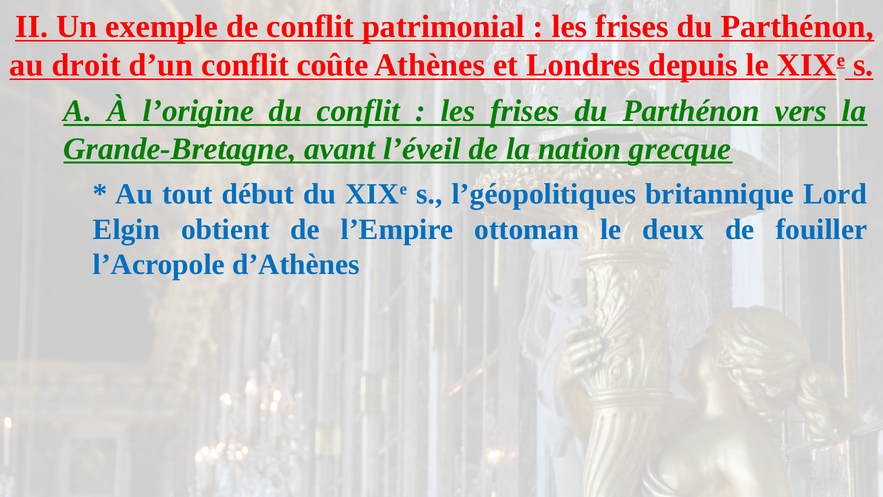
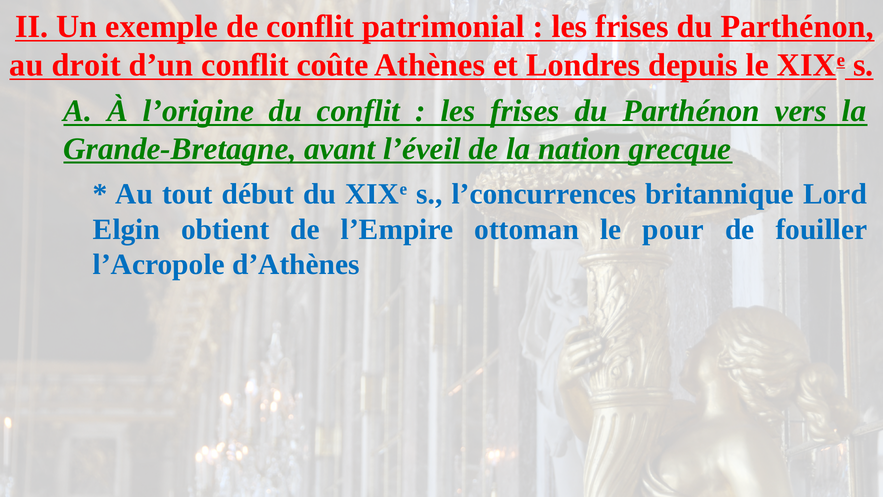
l’géopolitiques: l’géopolitiques -> l’concurrences
deux: deux -> pour
